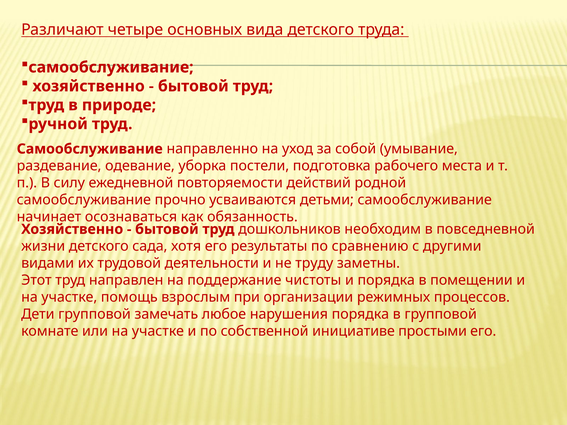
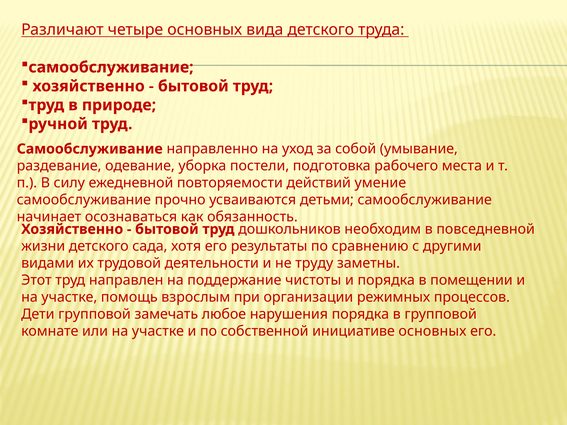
родной: родной -> умение
инициативе простыми: простыми -> основных
